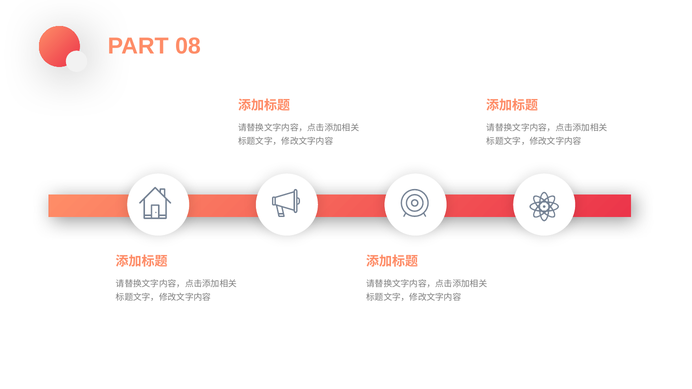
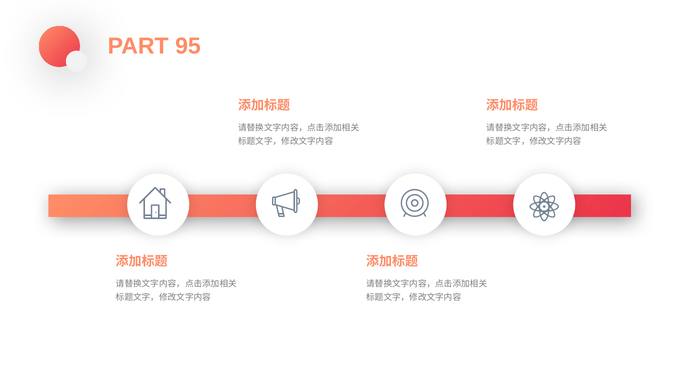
08: 08 -> 95
